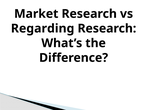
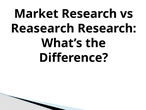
Regarding: Regarding -> Reasearch
